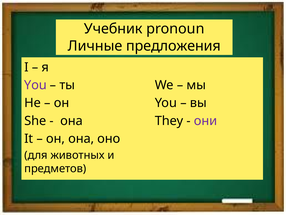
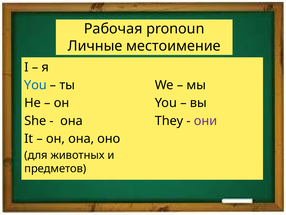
Учебник: Учебник -> Рабочая
предложения: предложения -> местоимение
You at (35, 85) colour: purple -> blue
